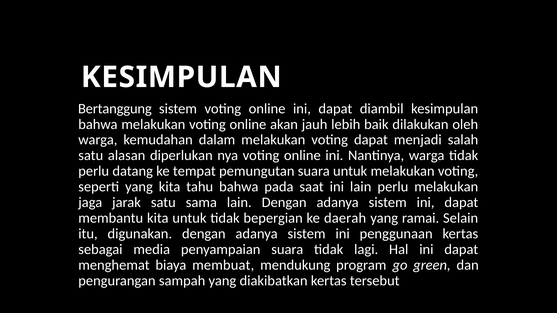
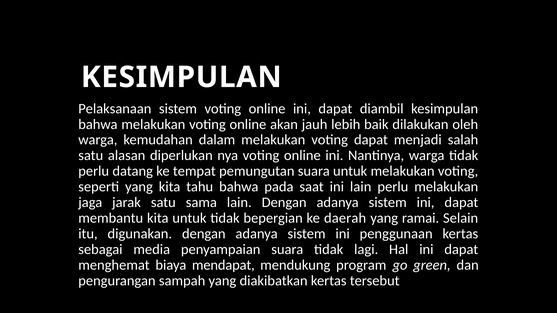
Bertanggung: Bertanggung -> Pelaksanaan
membuat: membuat -> mendapat
